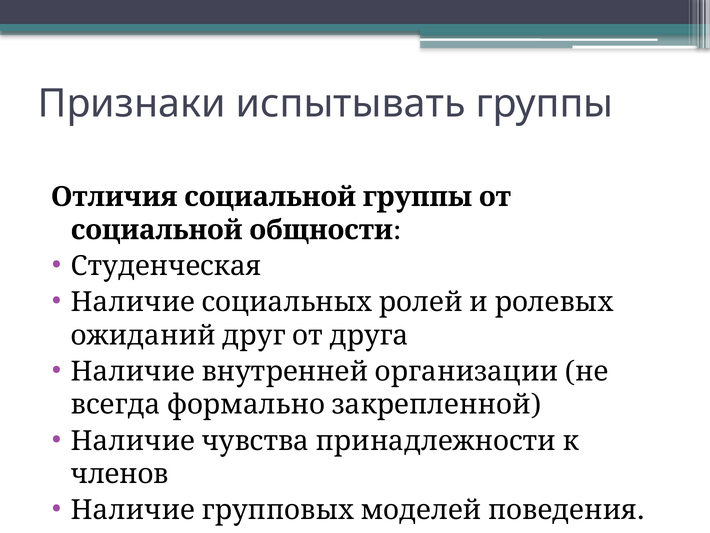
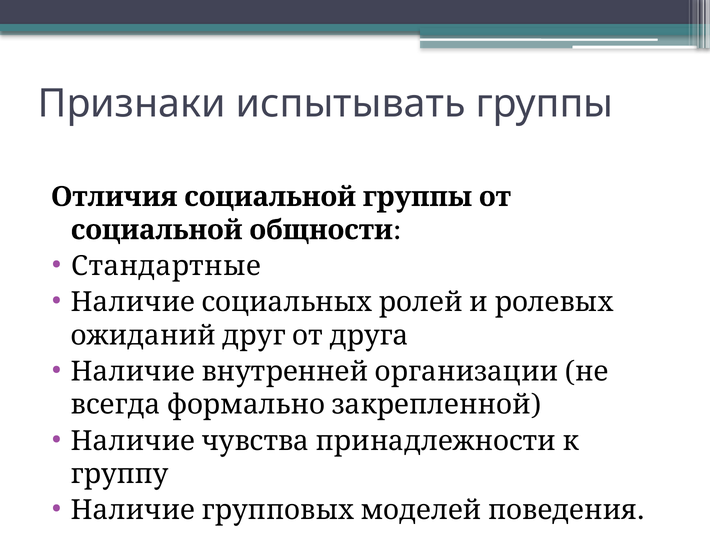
Студенческая: Студенческая -> Стандартные
членов: членов -> группу
